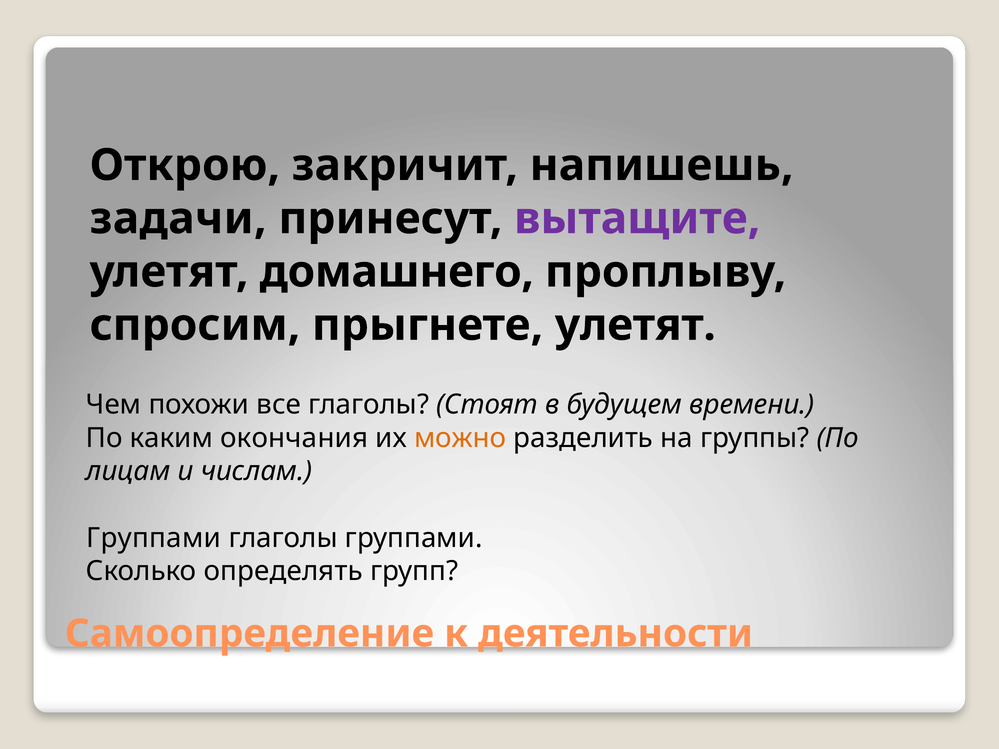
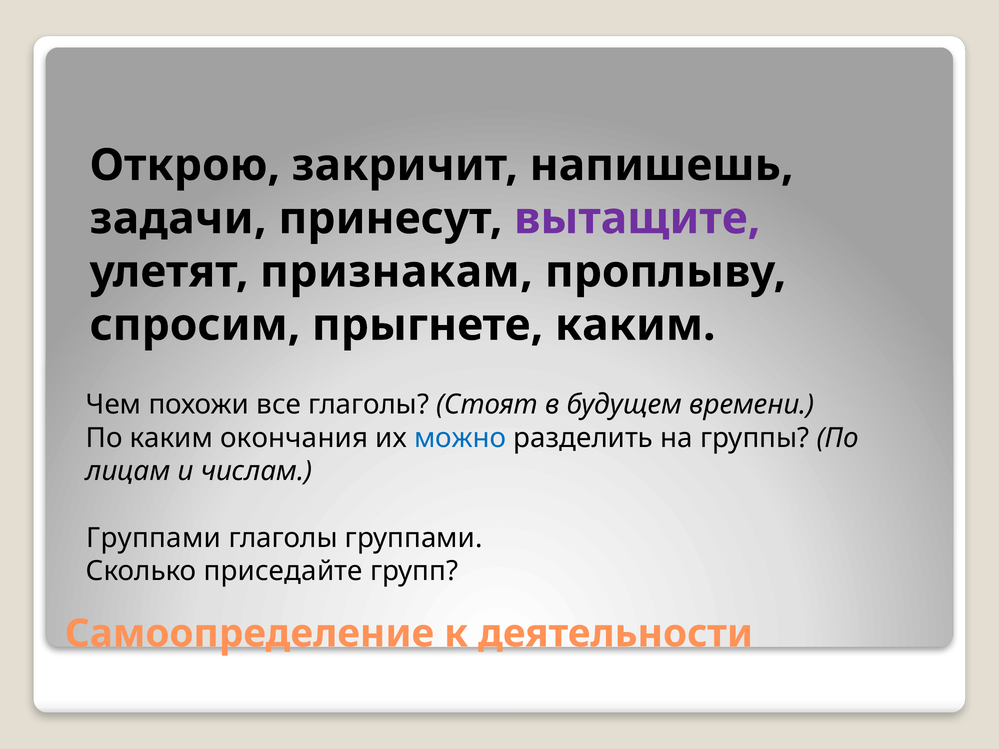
домашнего: домашнего -> признакам
прыгнете улетят: улетят -> каким
можно colour: orange -> blue
определять: определять -> приседайте
